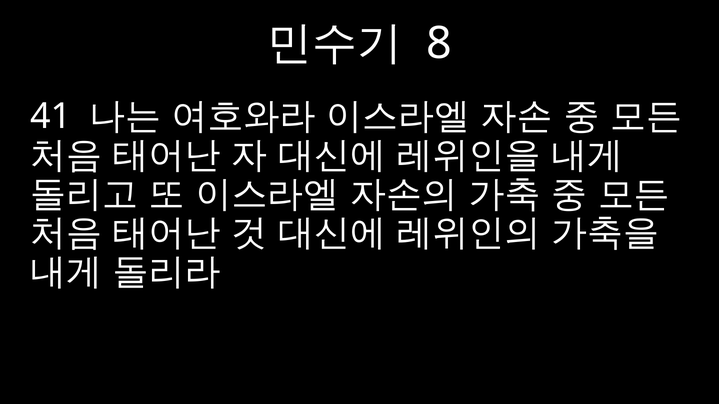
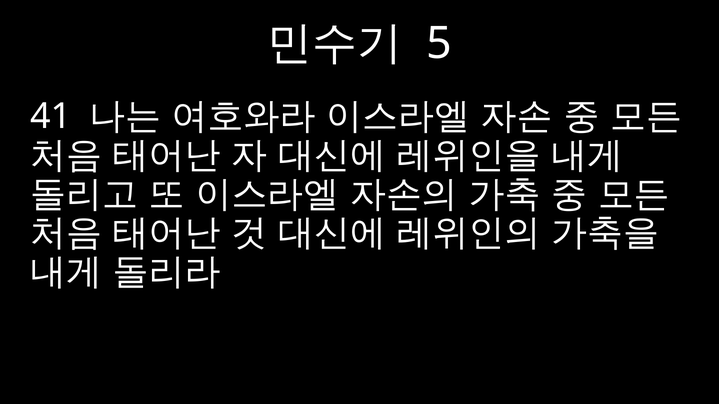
8: 8 -> 5
